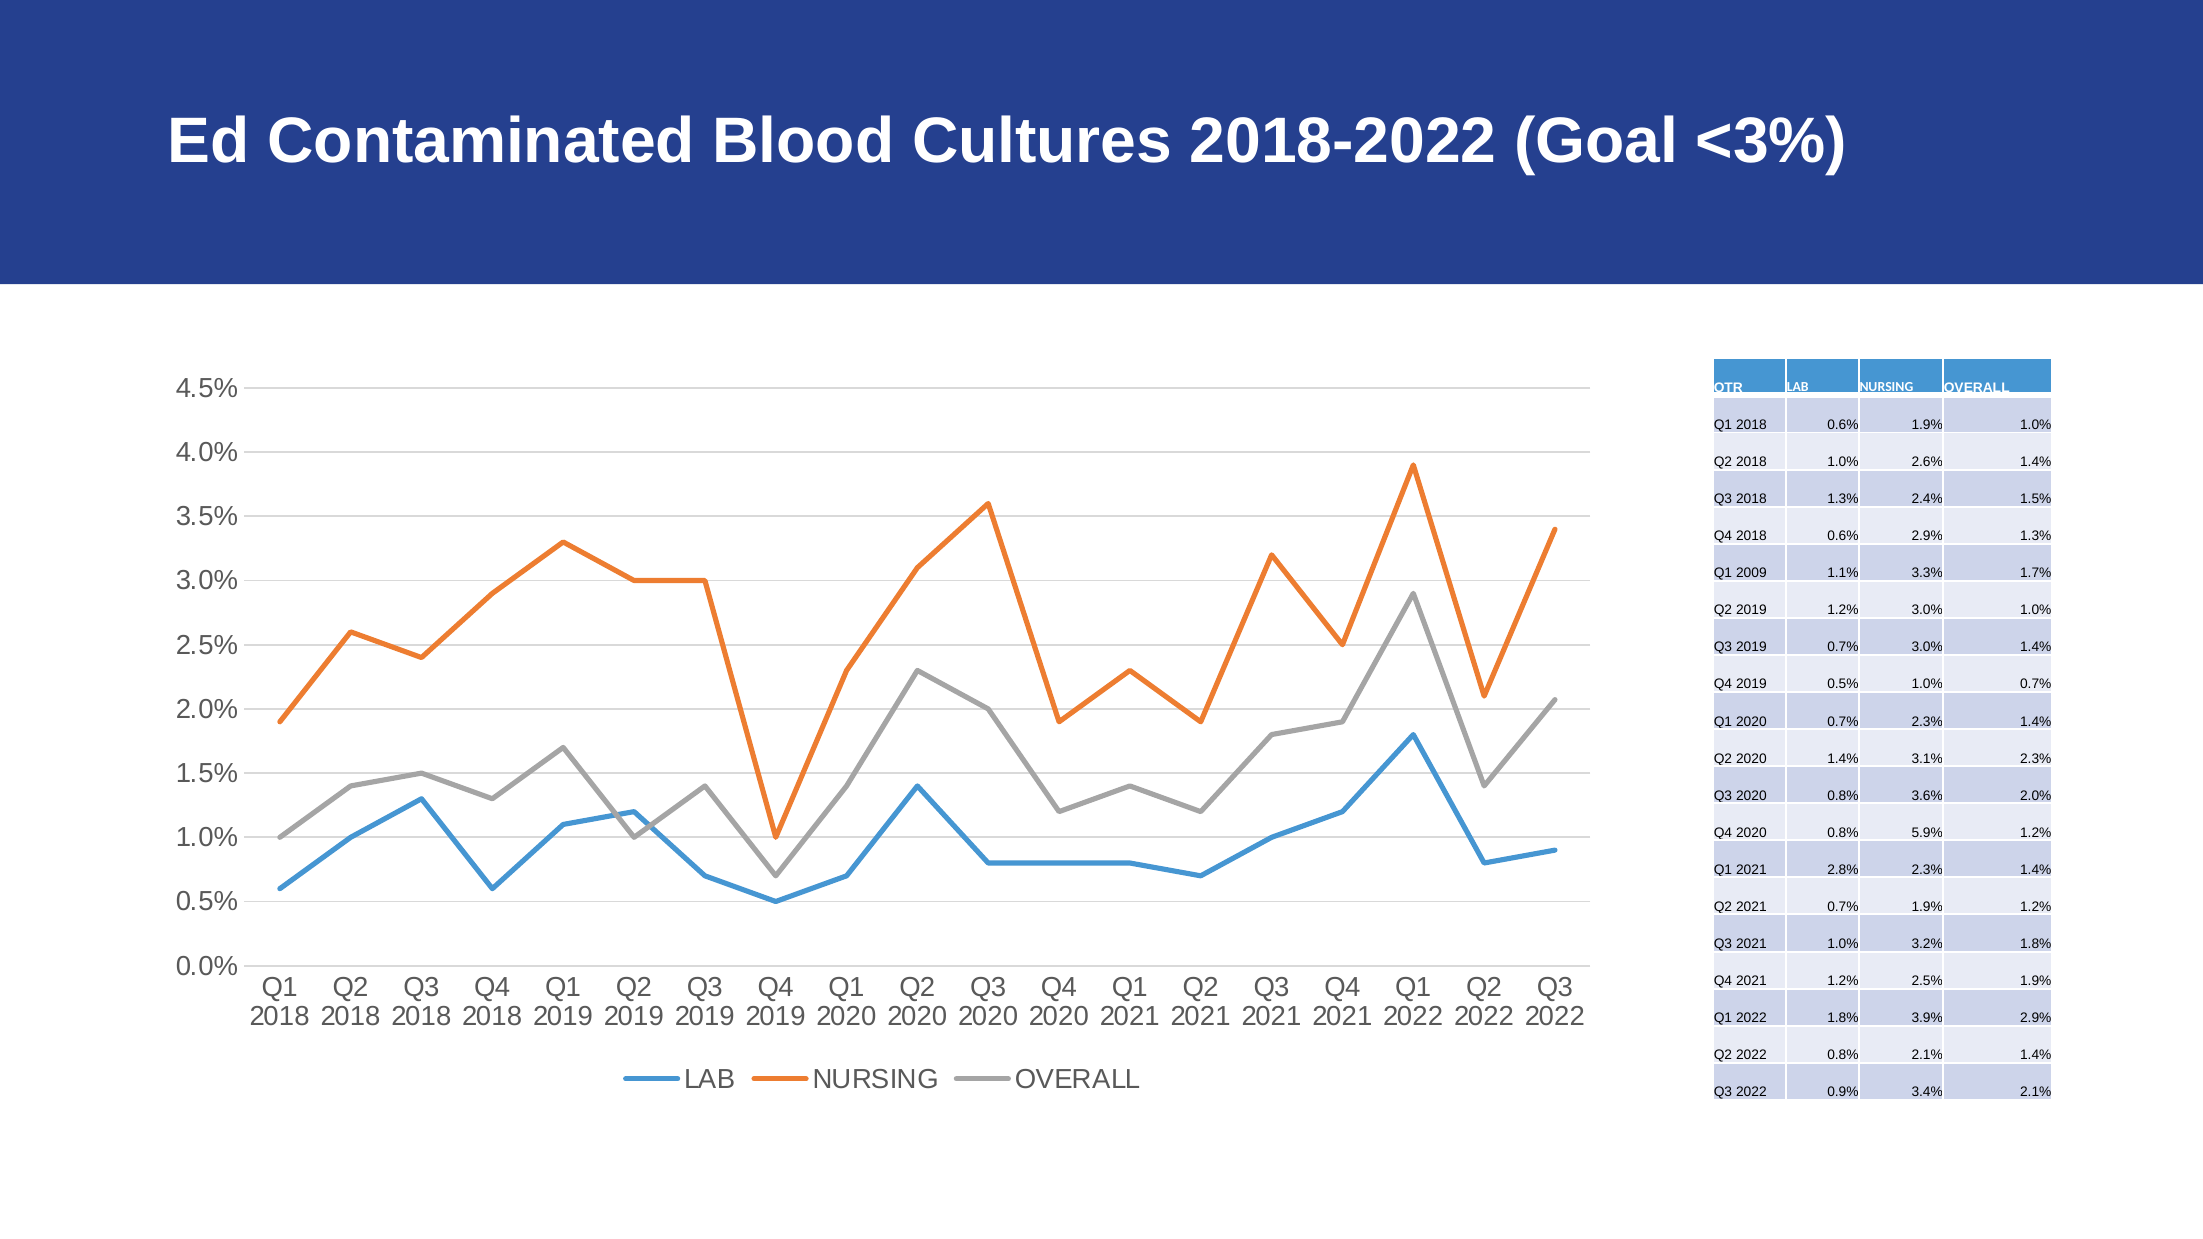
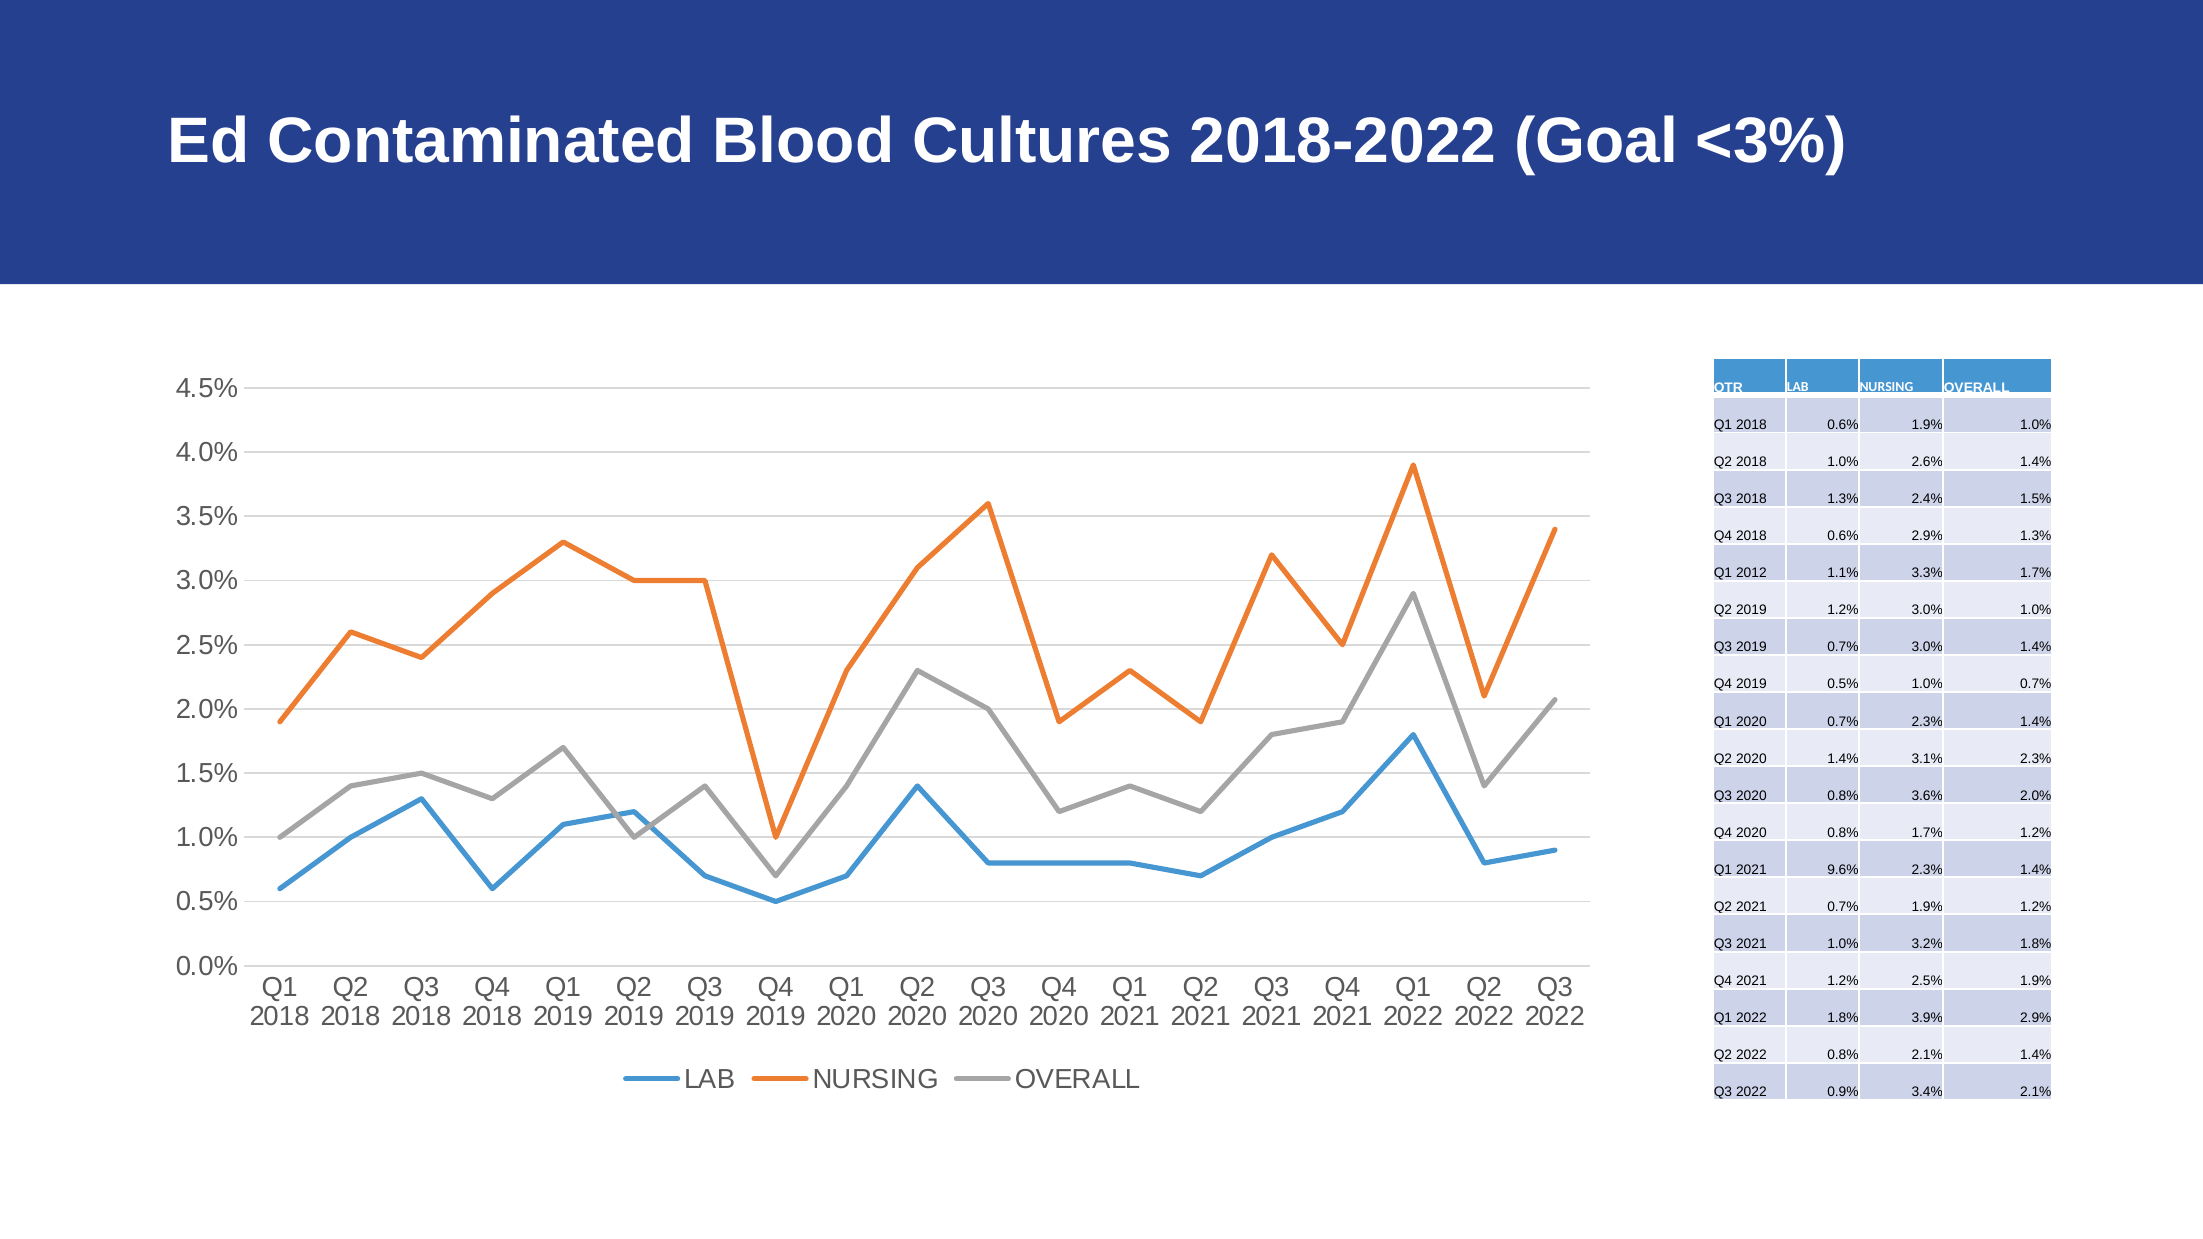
2009: 2009 -> 2012
0.8% 5.9%: 5.9% -> 1.7%
2.8%: 2.8% -> 9.6%
